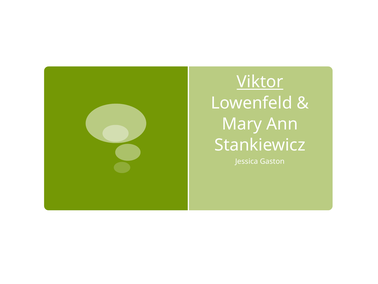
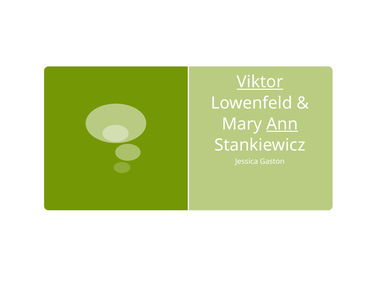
Ann underline: none -> present
